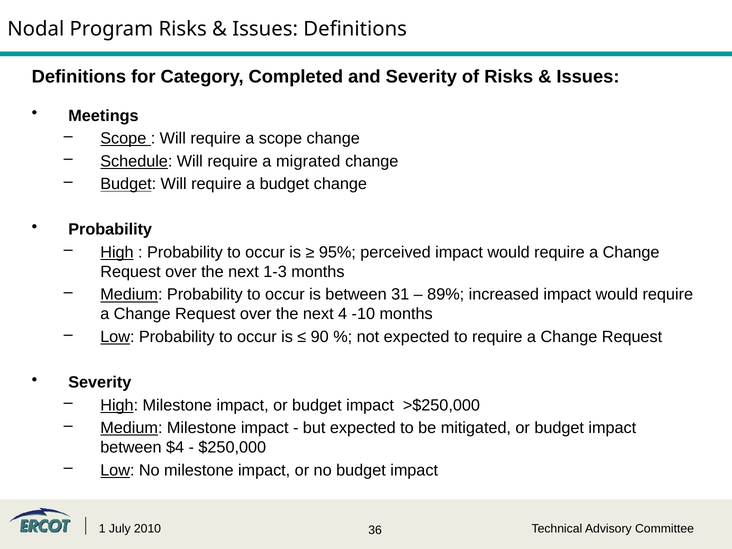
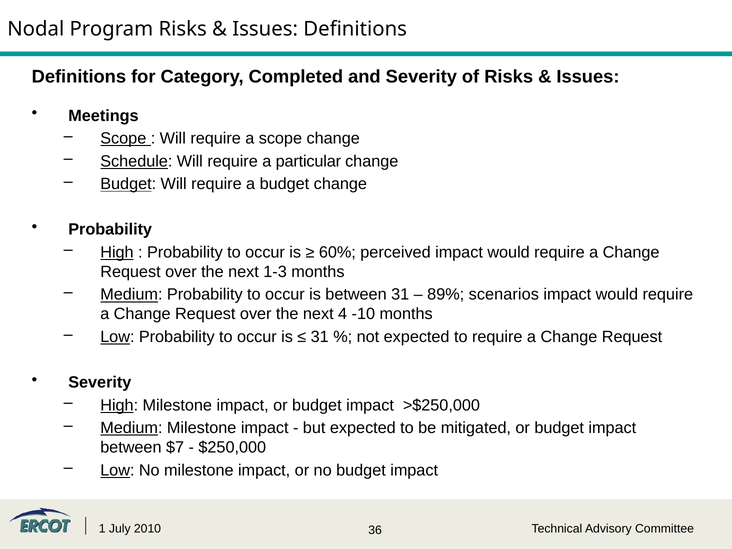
migrated: migrated -> particular
95%: 95% -> 60%
increased: increased -> scenarios
90 at (320, 337): 90 -> 31
$4: $4 -> $7
